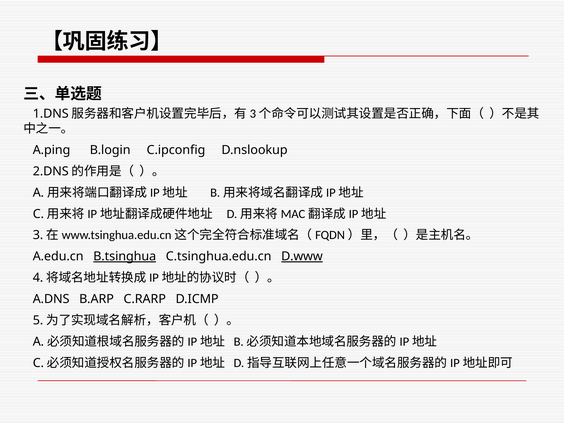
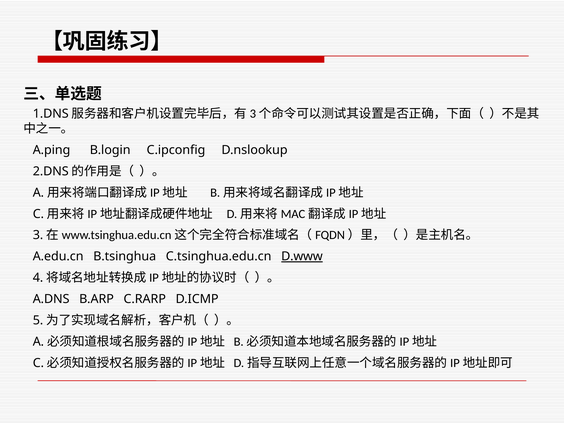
B.tsinghua underline: present -> none
